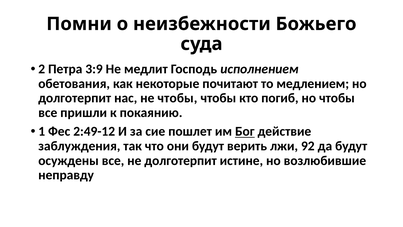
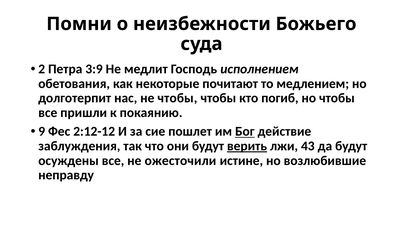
1: 1 -> 9
2:49-12: 2:49-12 -> 2:12-12
верить underline: none -> present
92: 92 -> 43
не долготерпит: долготерпит -> ожесточили
